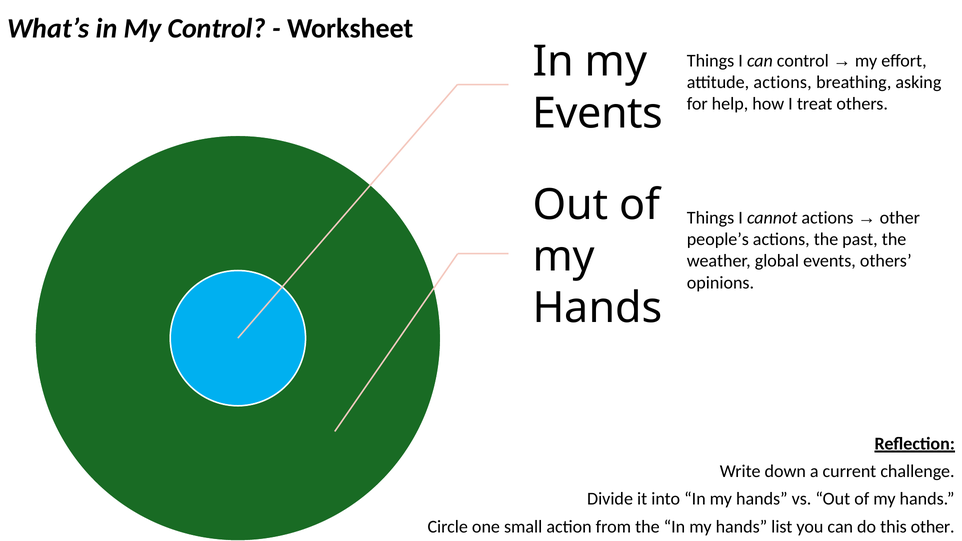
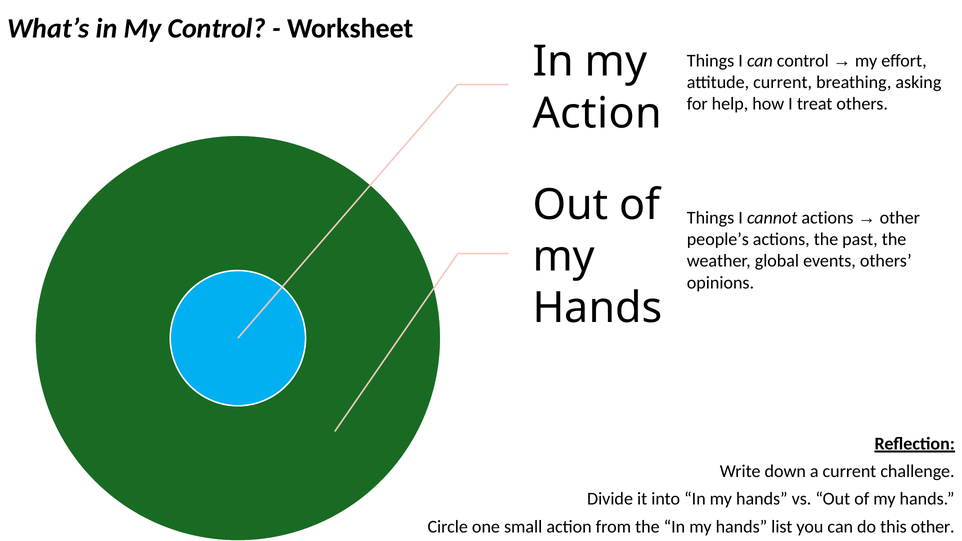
attitude actions: actions -> current
Events at (598, 113): Events -> Action
